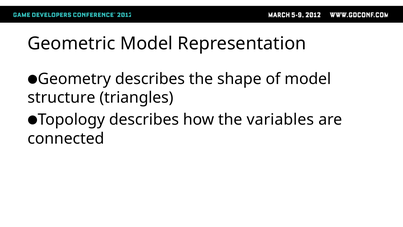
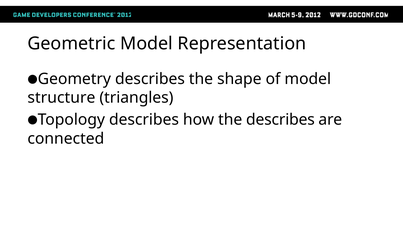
the variables: variables -> describes
